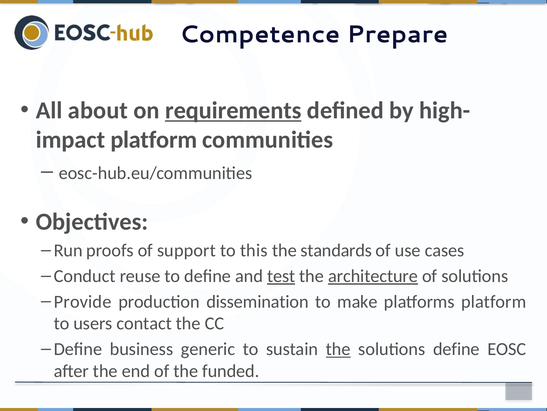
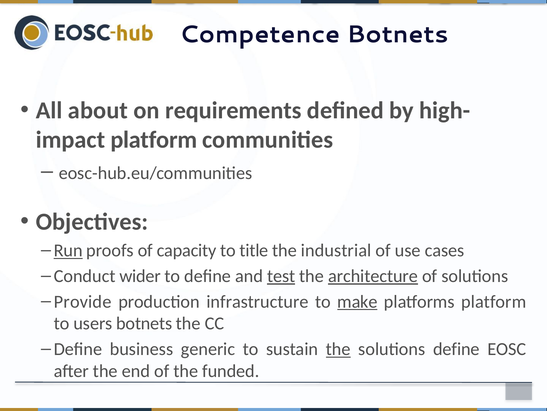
Competence Prepare: Prepare -> Botnets
requirements underline: present -> none
Run underline: none -> present
support: support -> capacity
this: this -> title
standards: standards -> industrial
reuse: reuse -> wider
dissemination: dissemination -> infrastructure
make underline: none -> present
users contact: contact -> botnets
